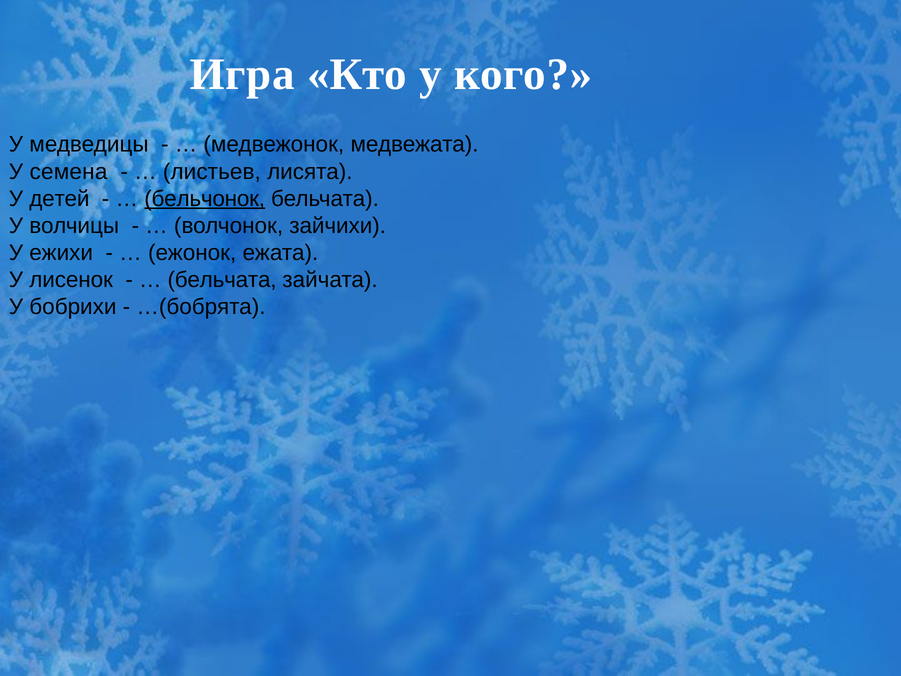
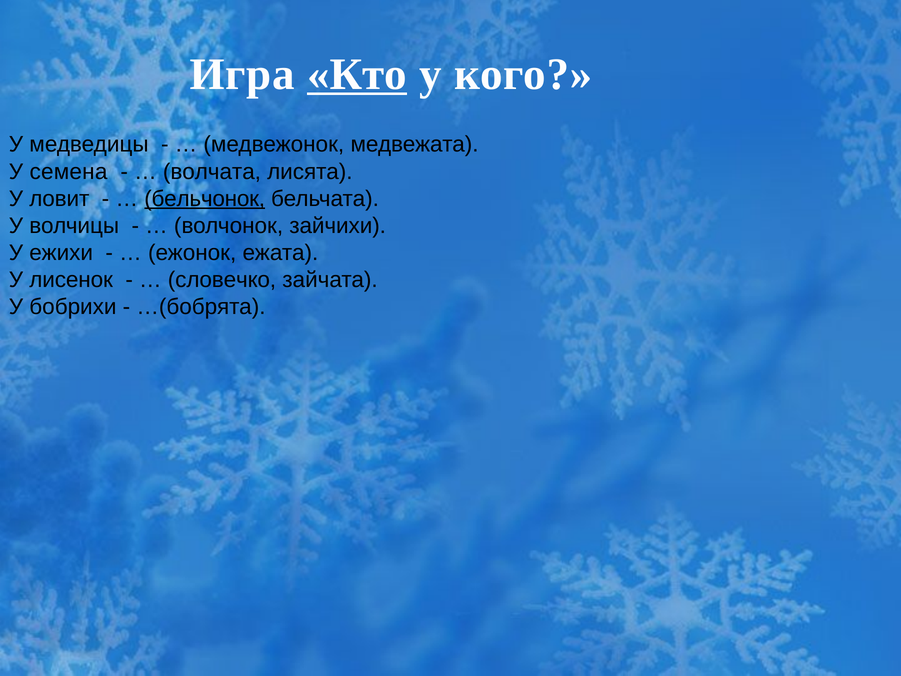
Кто underline: none -> present
листьев: листьев -> волчата
детей: детей -> ловит
бельчата at (222, 280): бельчата -> словечко
